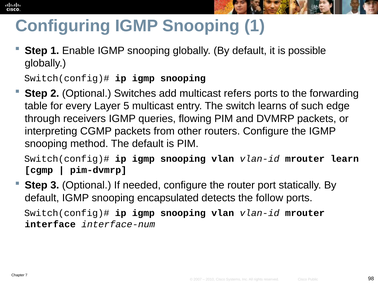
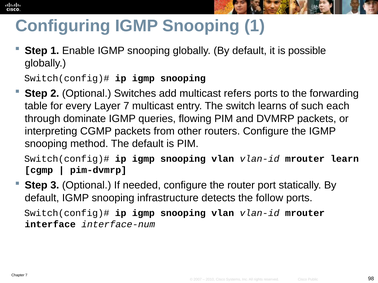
Layer 5: 5 -> 7
edge: edge -> each
receivers: receivers -> dominate
encapsulated: encapsulated -> infrastructure
